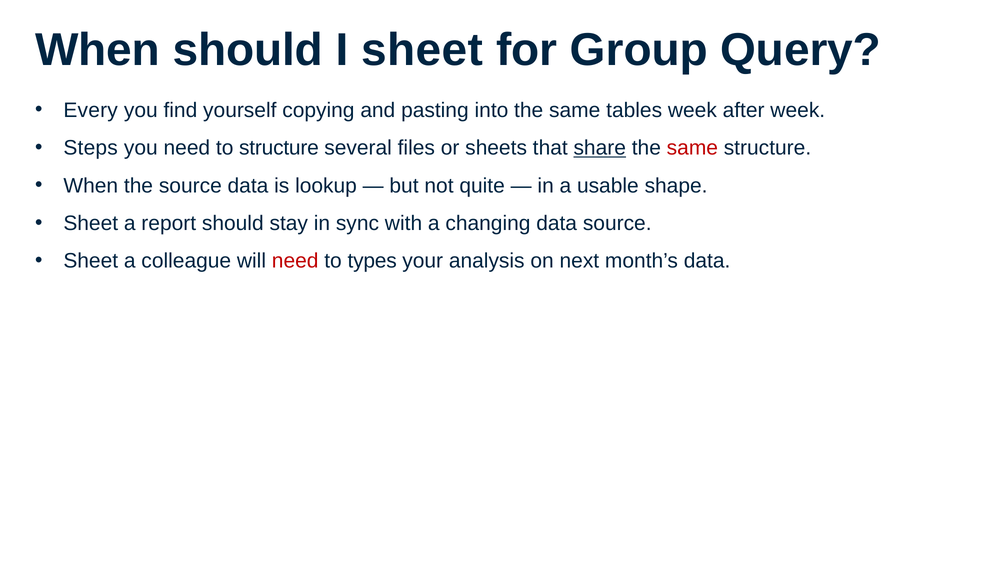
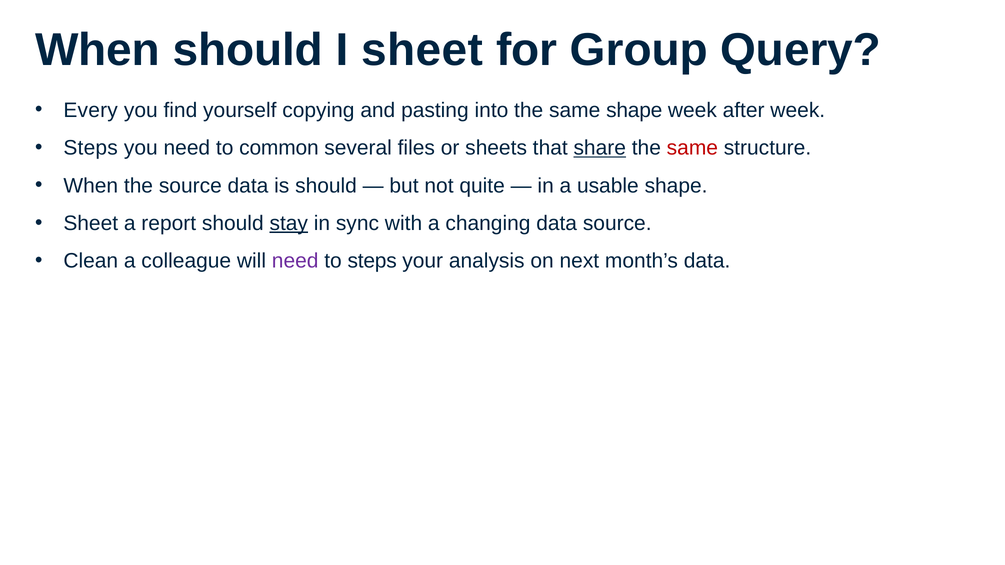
same tables: tables -> shape
to structure: structure -> common
is lookup: lookup -> should
stay underline: none -> present
Sheet at (91, 261): Sheet -> Clean
need at (295, 261) colour: red -> purple
to types: types -> steps
